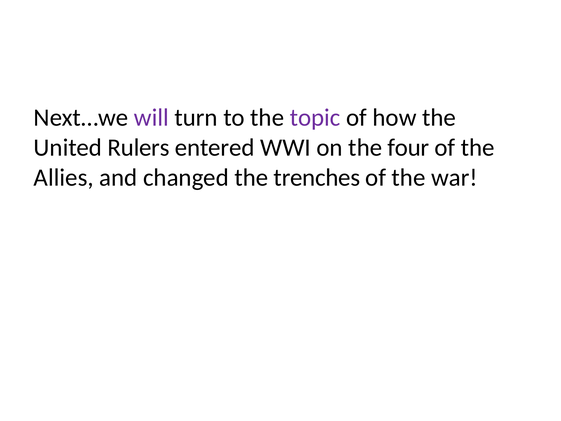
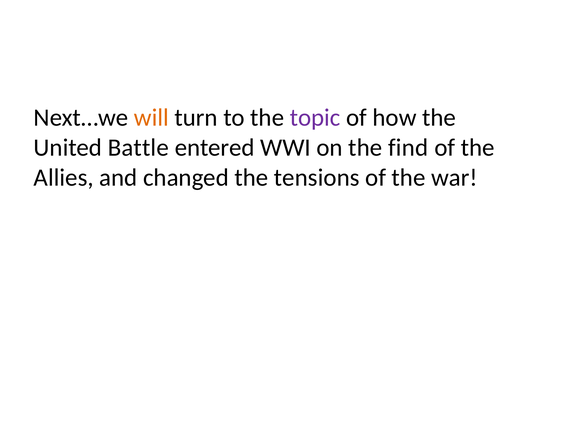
will colour: purple -> orange
Rulers: Rulers -> Battle
four: four -> find
trenches: trenches -> tensions
